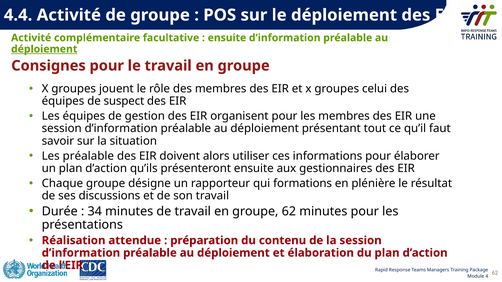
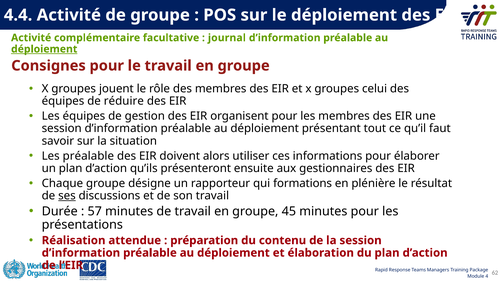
ensuite at (227, 38): ensuite -> journal
suspect: suspect -> réduire
ses underline: none -> present
34: 34 -> 57
groupe 62: 62 -> 45
